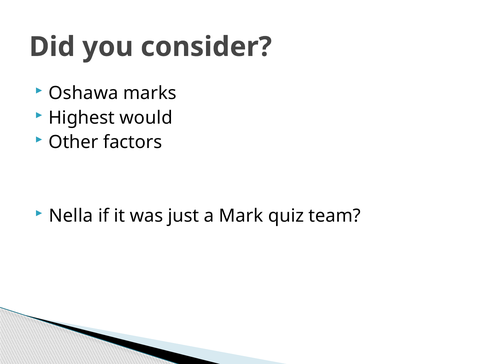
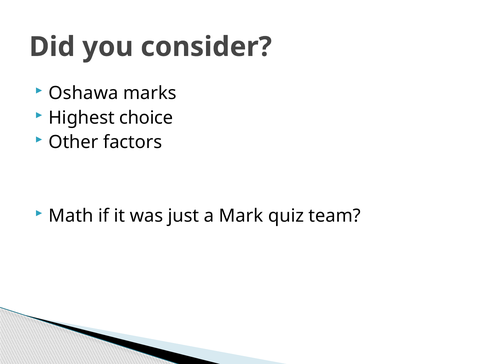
would: would -> choice
Nella: Nella -> Math
